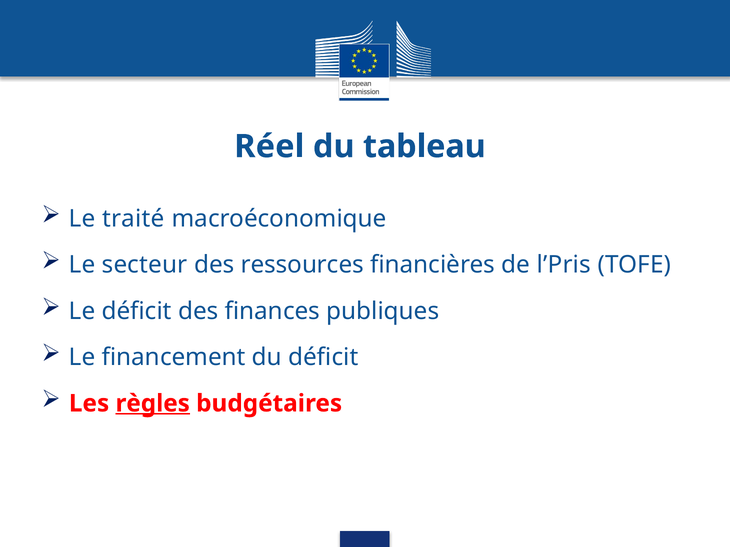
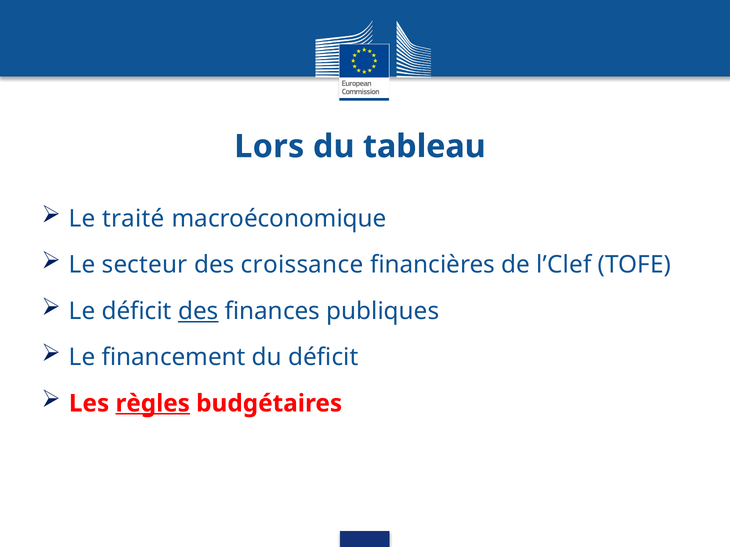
Réel: Réel -> Lors
ressources: ressources -> croissance
l’Pris: l’Pris -> l’Clef
des at (198, 311) underline: none -> present
